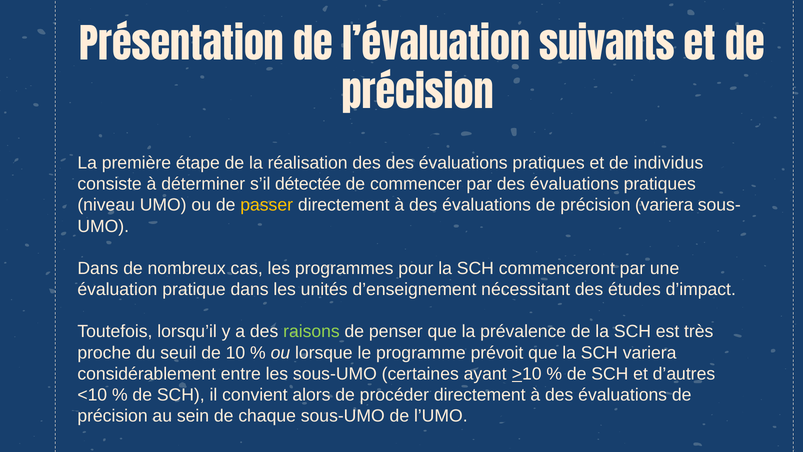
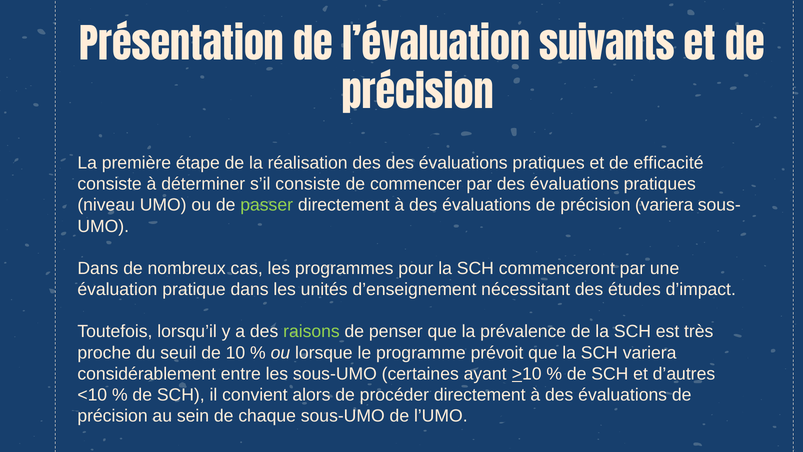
individus: individus -> efficacité
s’il détectée: détectée -> consiste
passer colour: yellow -> light green
